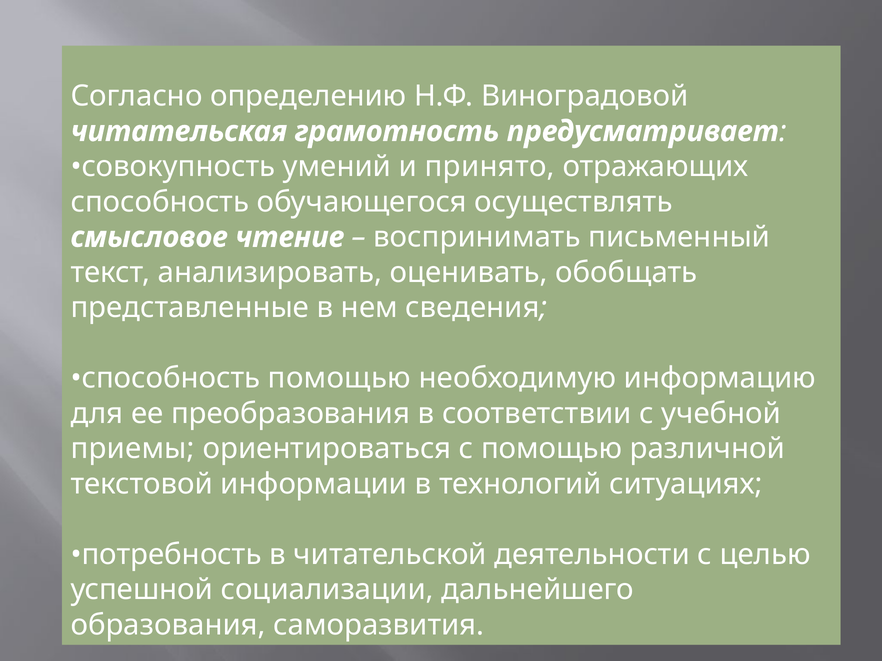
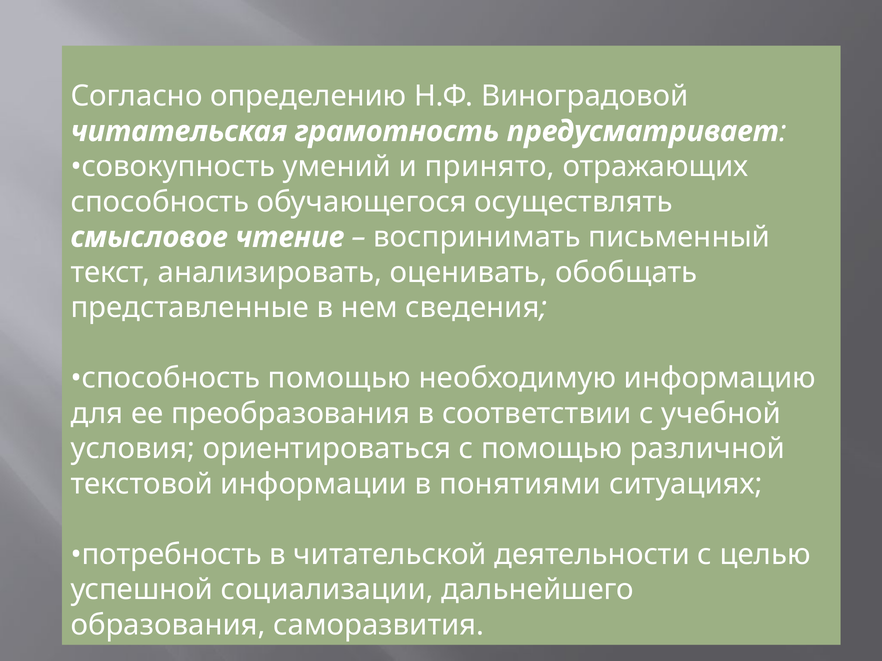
приемы: приемы -> условия
технологий: технологий -> понятиями
